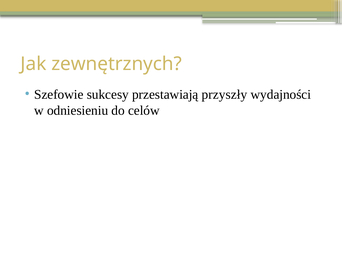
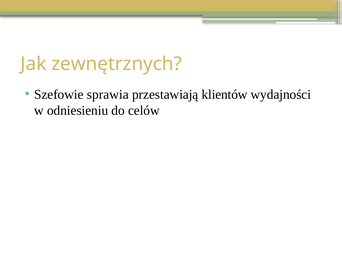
sukcesy: sukcesy -> sprawia
przyszły: przyszły -> klientów
